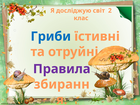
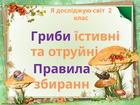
Гриби colour: blue -> purple
